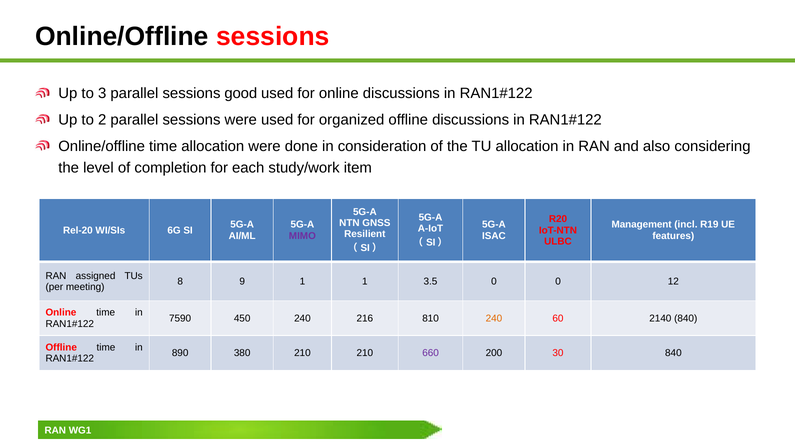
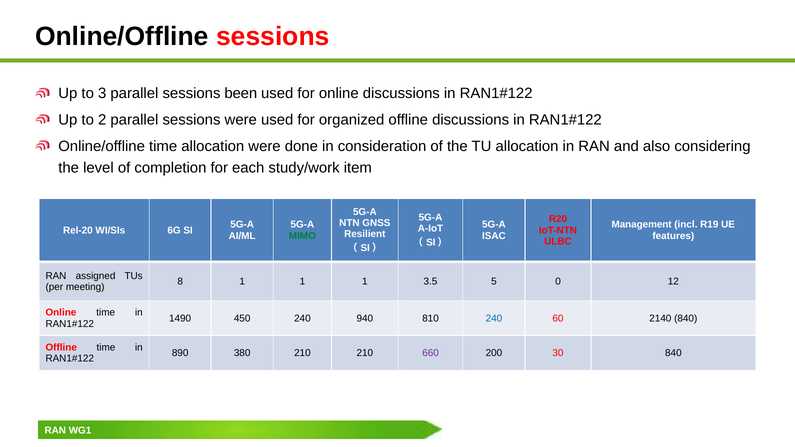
good: good -> been
MIMO colour: purple -> green
8 9: 9 -> 1
3.5 0: 0 -> 5
7590: 7590 -> 1490
216: 216 -> 940
240 at (494, 318) colour: orange -> blue
